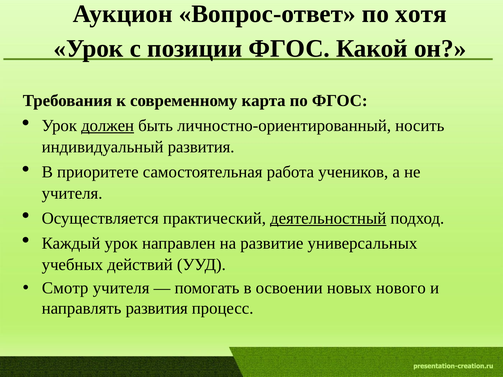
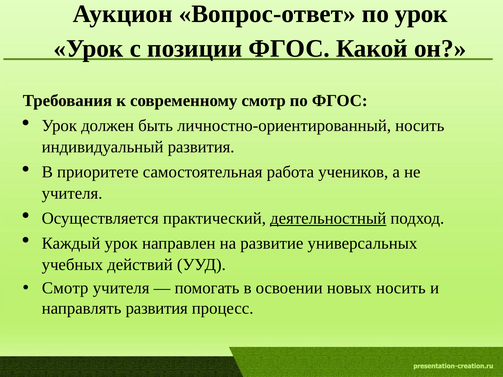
по хотя: хотя -> урок
современному карта: карта -> смотр
должен underline: present -> none
новых нового: нового -> носить
